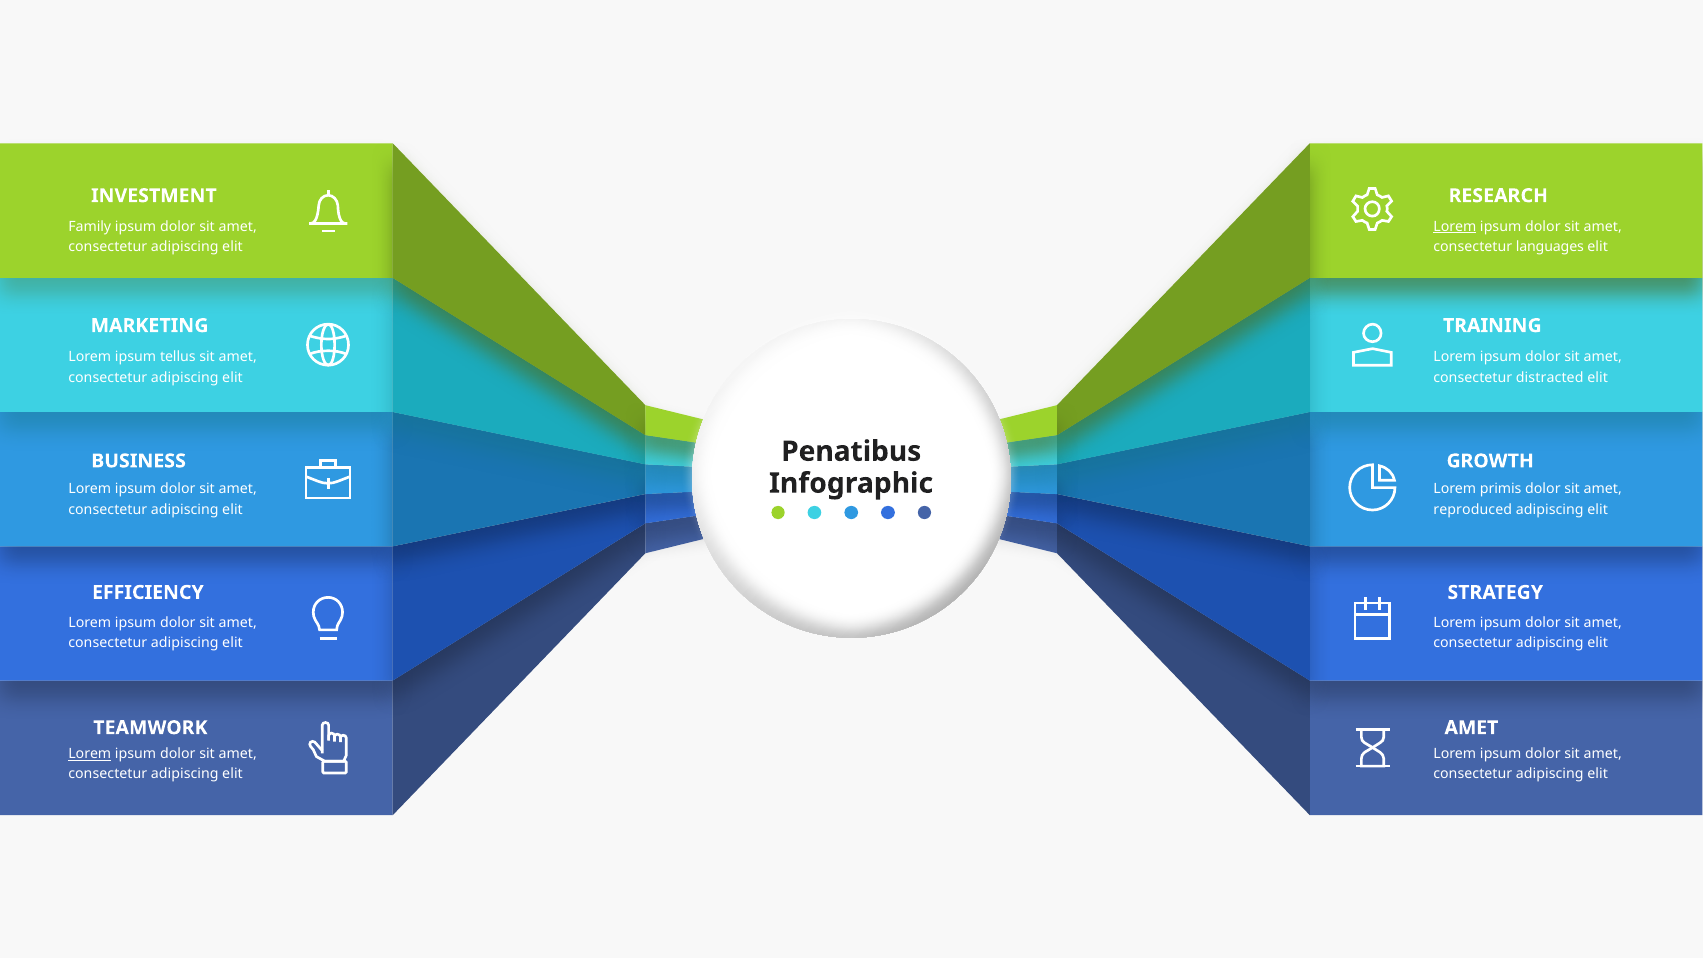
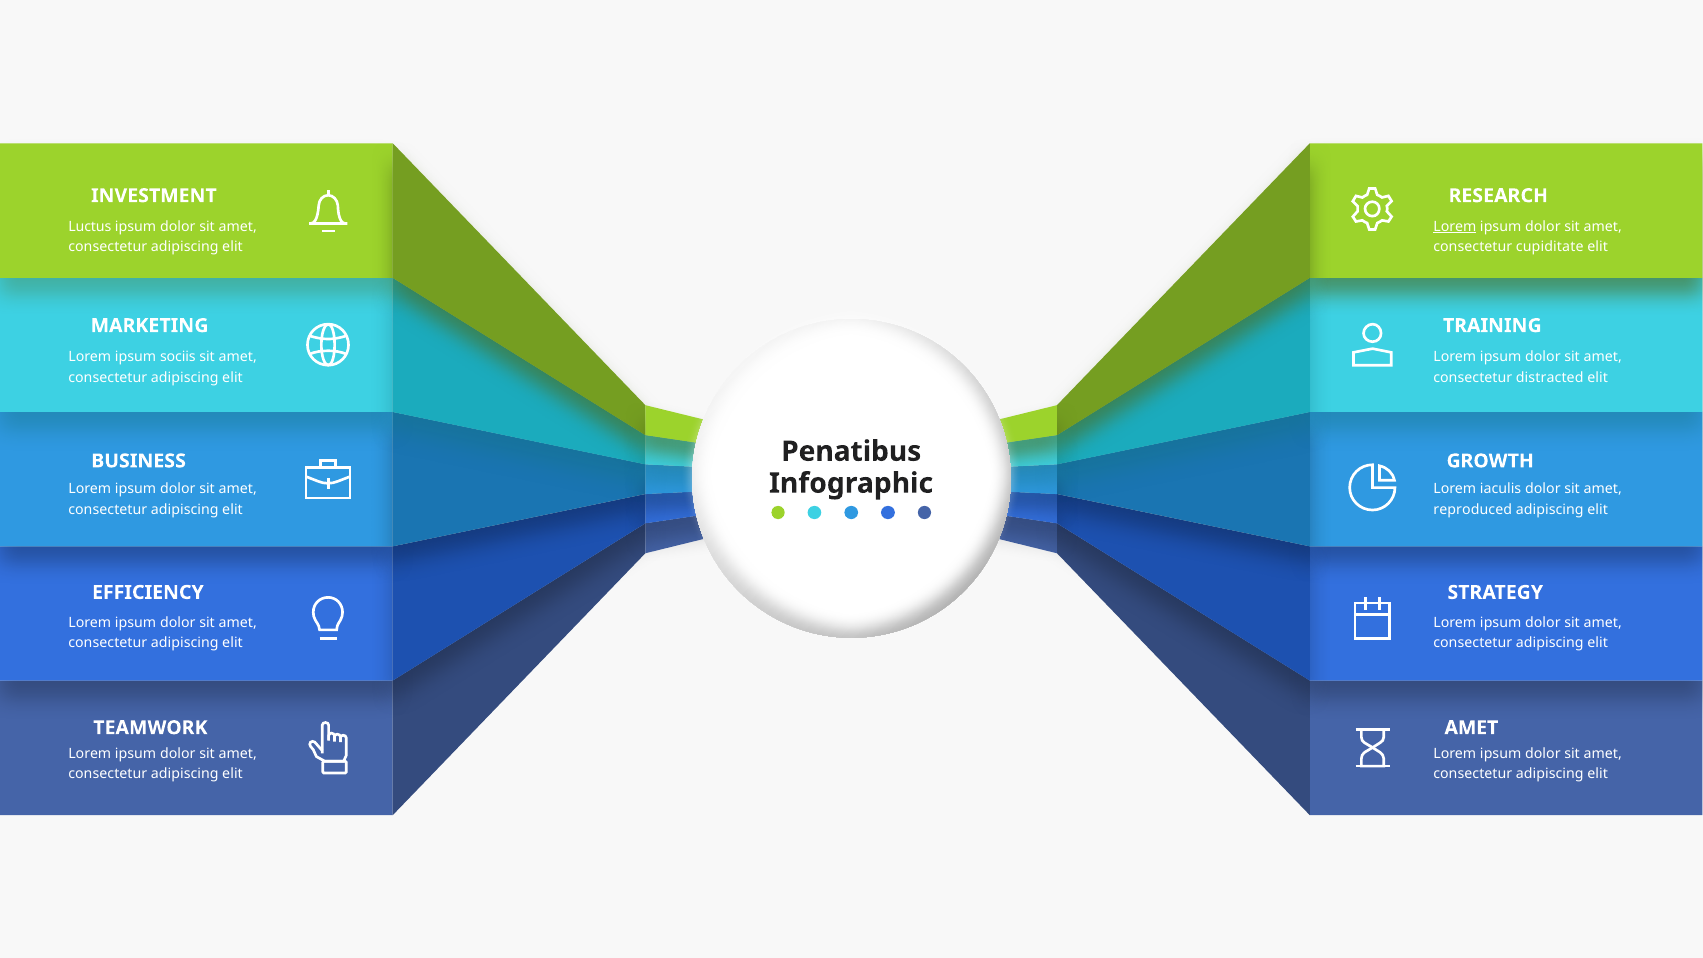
Family: Family -> Luctus
languages: languages -> cupiditate
tellus: tellus -> sociis
primis: primis -> iaculis
Lorem at (90, 754) underline: present -> none
